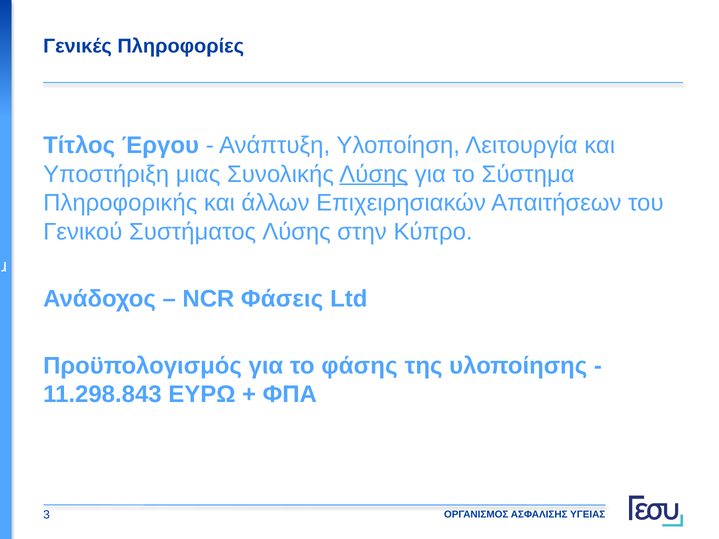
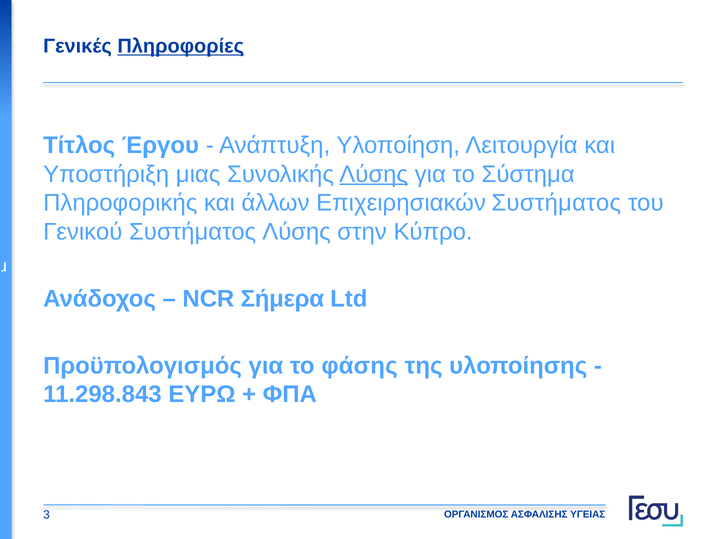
Πληροφορίες underline: none -> present
Επιχειρησιακών Απαιτήσεων: Απαιτήσεων -> Συστήματος
Φάσεις: Φάσεις -> Σήμερα
